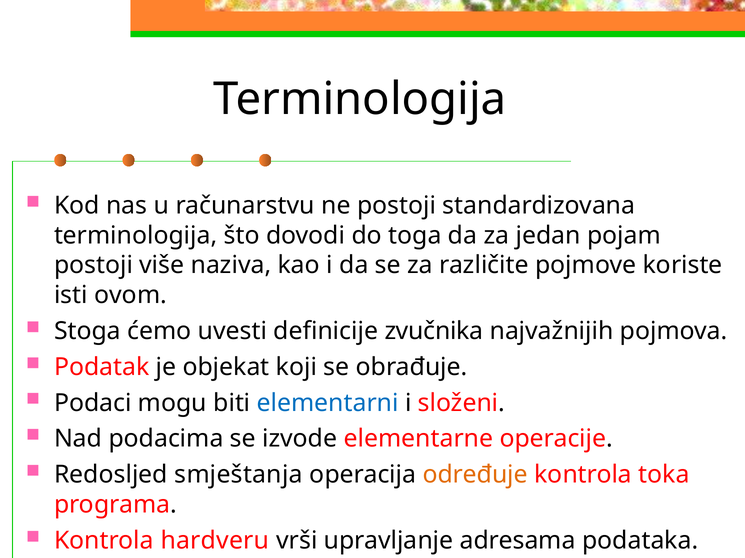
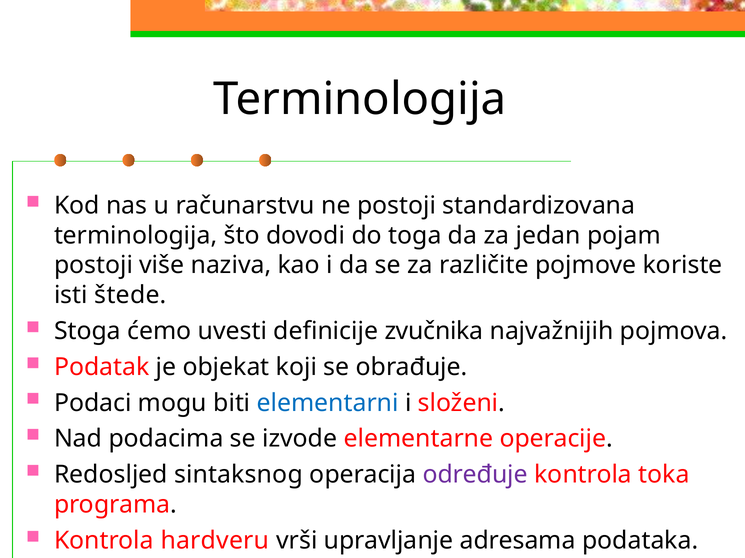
ovom: ovom -> štede
smještanja: smještanja -> sintaksnog
određuje colour: orange -> purple
